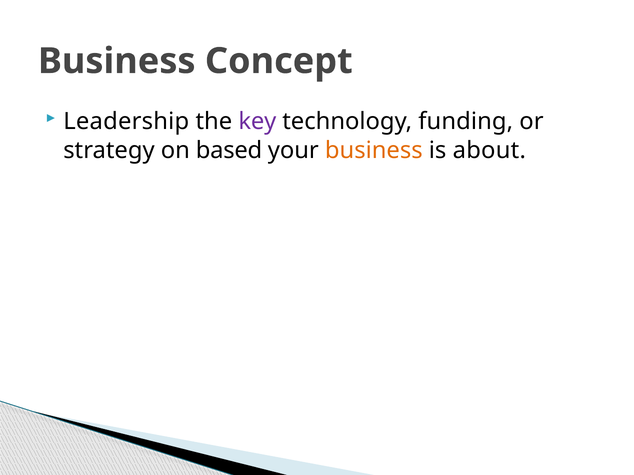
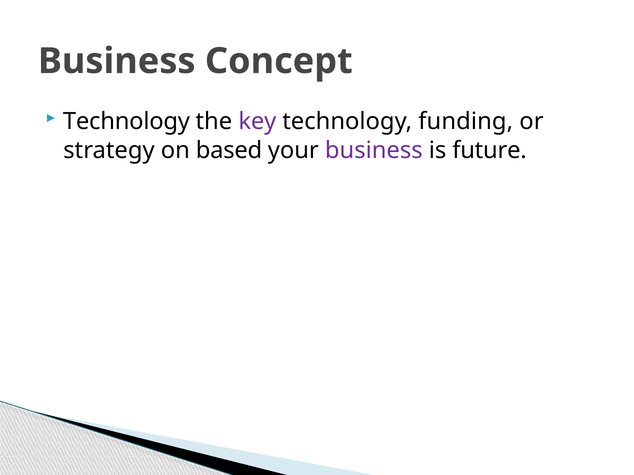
Leadership at (126, 122): Leadership -> Technology
business at (374, 150) colour: orange -> purple
about: about -> future
